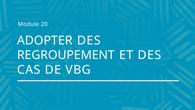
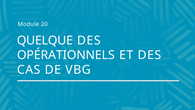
ADOPTER: ADOPTER -> QUELQUE
REGROUPEMENT: REGROUPEMENT -> OPÉRATIONNELS
